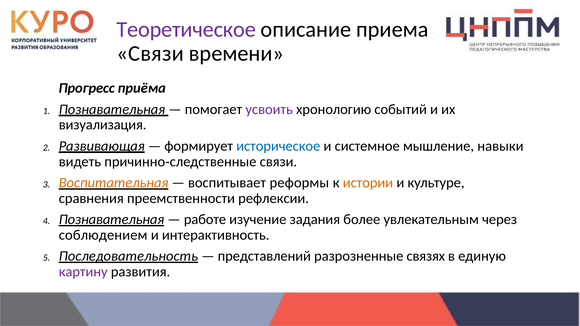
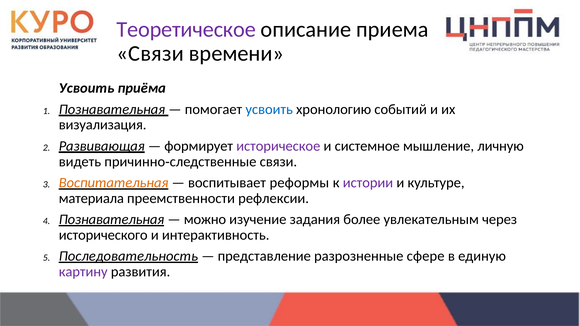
Прогресс at (87, 88): Прогресс -> Усвоить
усвоить at (269, 109) colour: purple -> blue
историческое colour: blue -> purple
навыки: навыки -> личную
истории colour: orange -> purple
сравнения: сравнения -> материала
работе: работе -> можно
соблюдением: соблюдением -> исторического
представлений: представлений -> представление
связях: связях -> сфере
